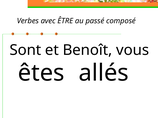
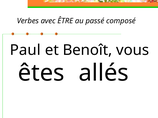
Sont: Sont -> Paul
